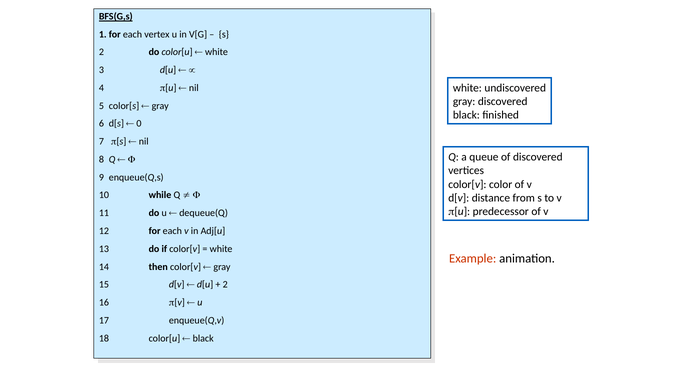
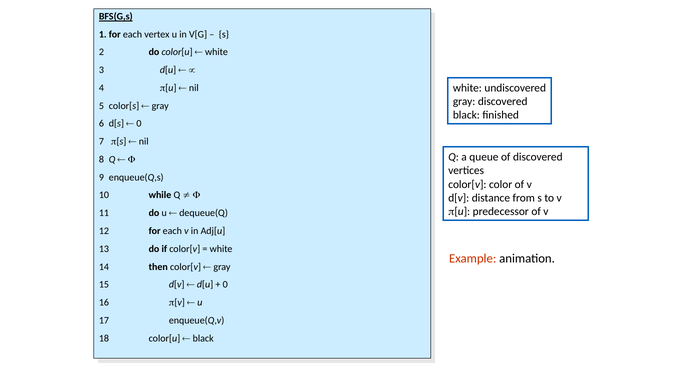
2 at (225, 284): 2 -> 0
